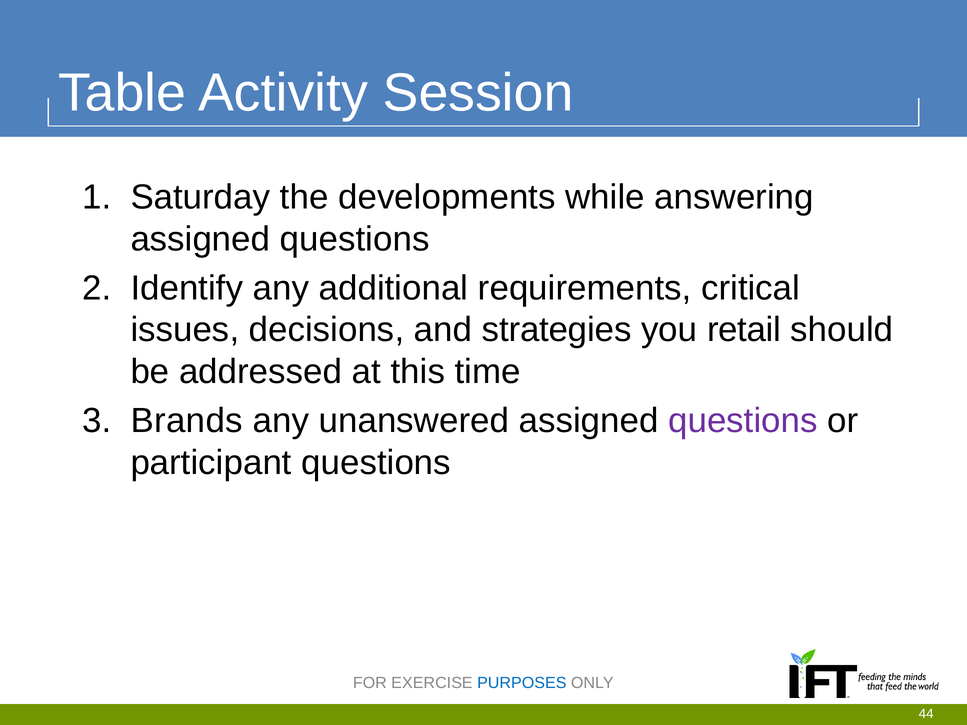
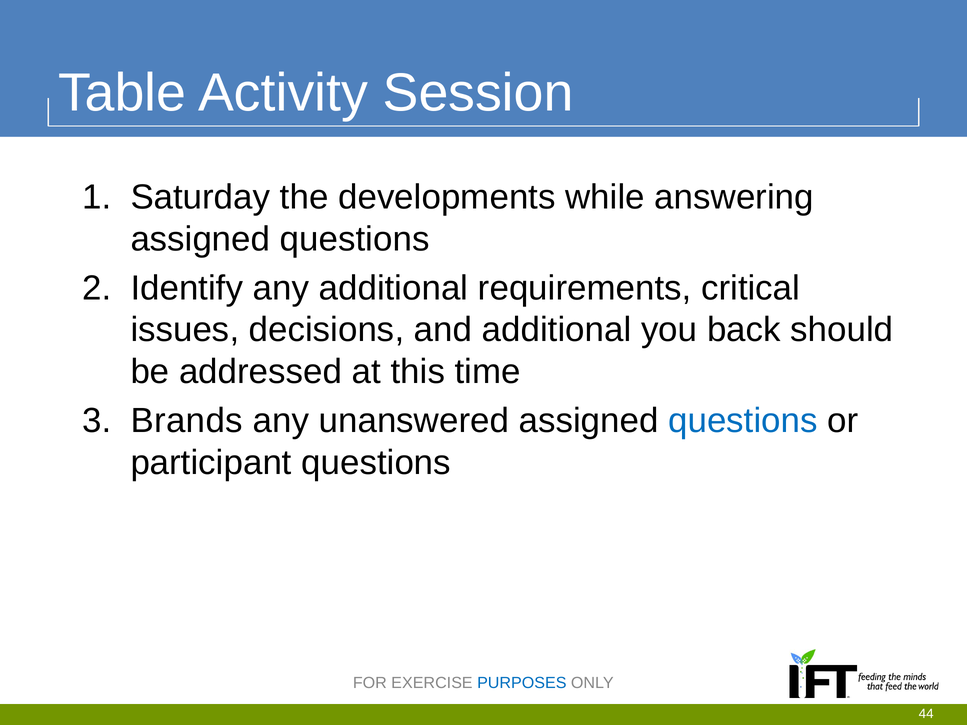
and strategies: strategies -> additional
retail: retail -> back
questions at (743, 421) colour: purple -> blue
